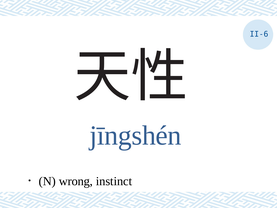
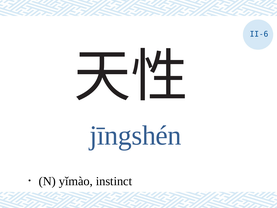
wrong: wrong -> yǐmào
